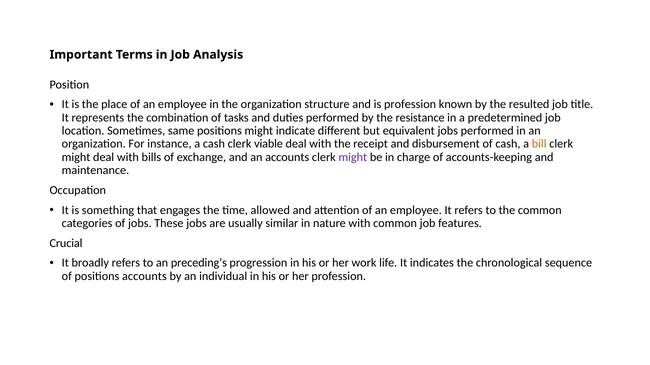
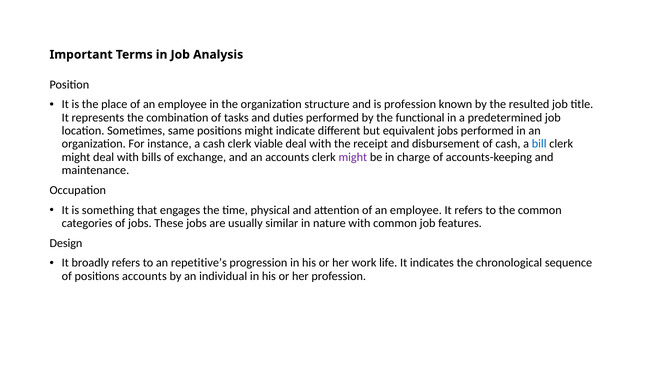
resistance: resistance -> functional
bill colour: orange -> blue
allowed: allowed -> physical
Crucial: Crucial -> Design
preceding’s: preceding’s -> repetitive’s
